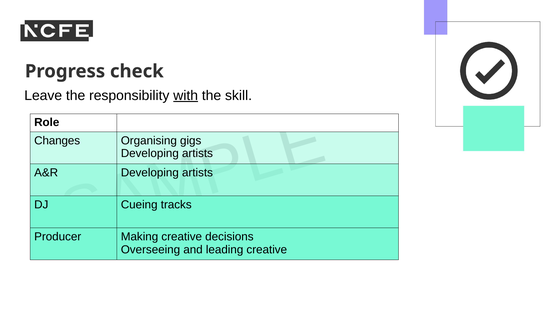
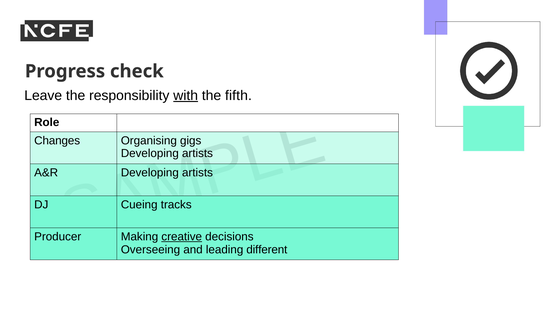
skill: skill -> fifth
creative at (182, 236) underline: none -> present
leading creative: creative -> different
